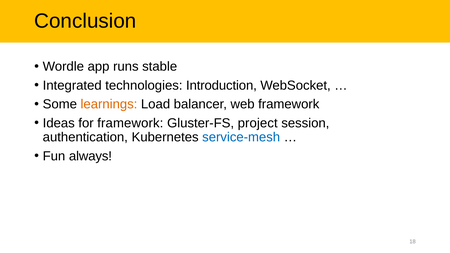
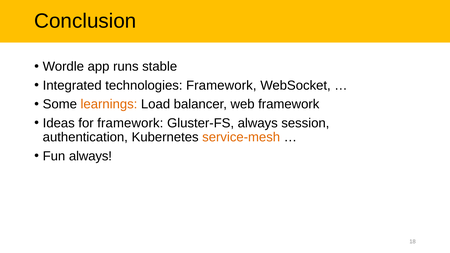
technologies Introduction: Introduction -> Framework
Gluster-FS project: project -> always
service-mesh colour: blue -> orange
